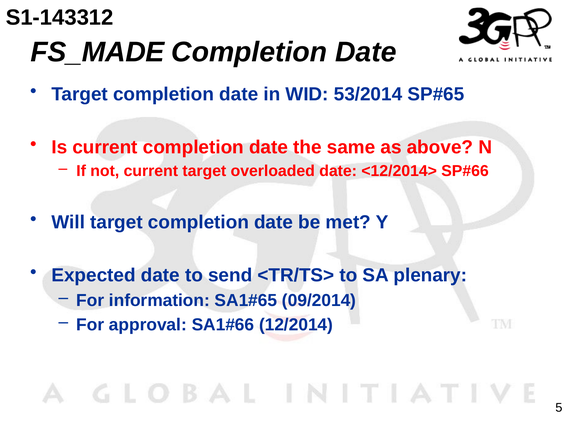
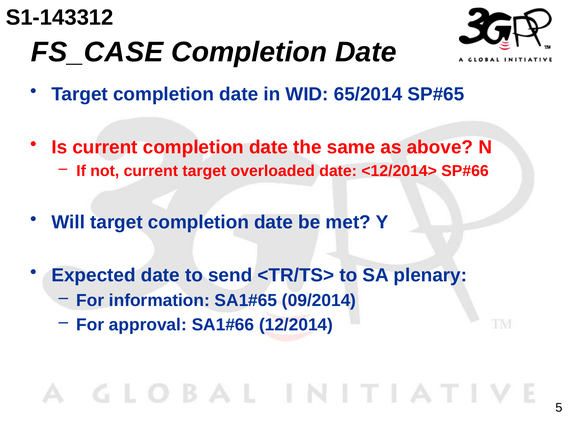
FS_MADE: FS_MADE -> FS_CASE
53/2014: 53/2014 -> 65/2014
